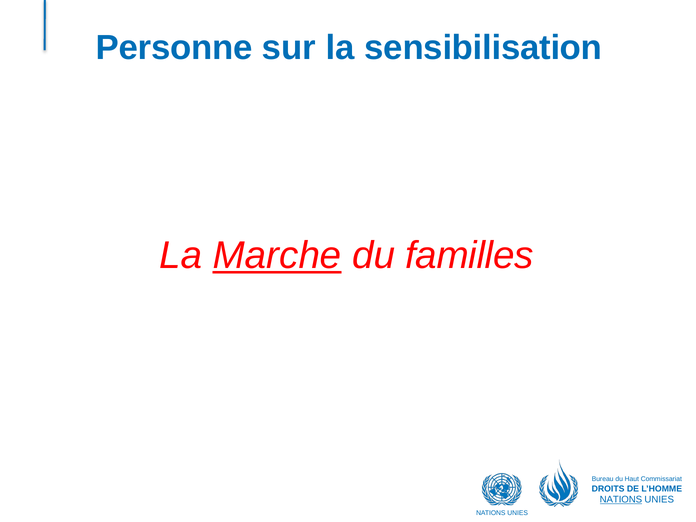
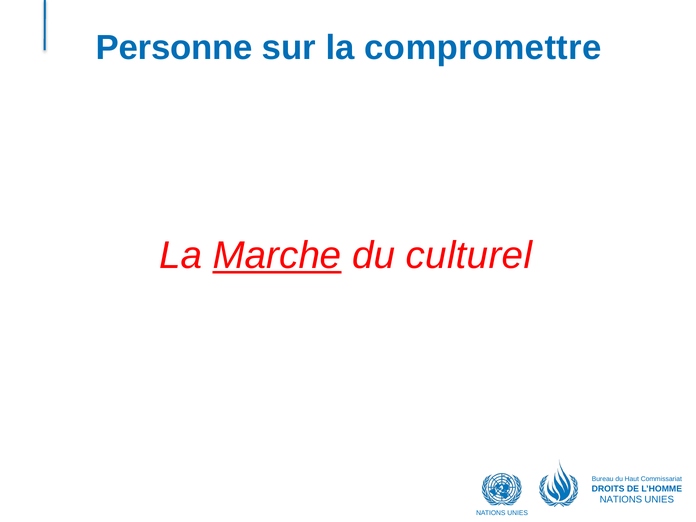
sensibilisation: sensibilisation -> compromettre
familles: familles -> culturel
NATIONS at (621, 500) underline: present -> none
